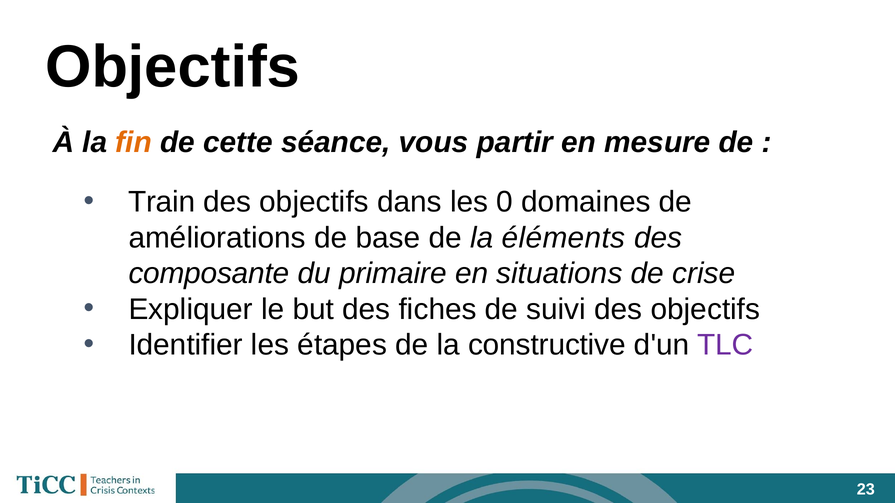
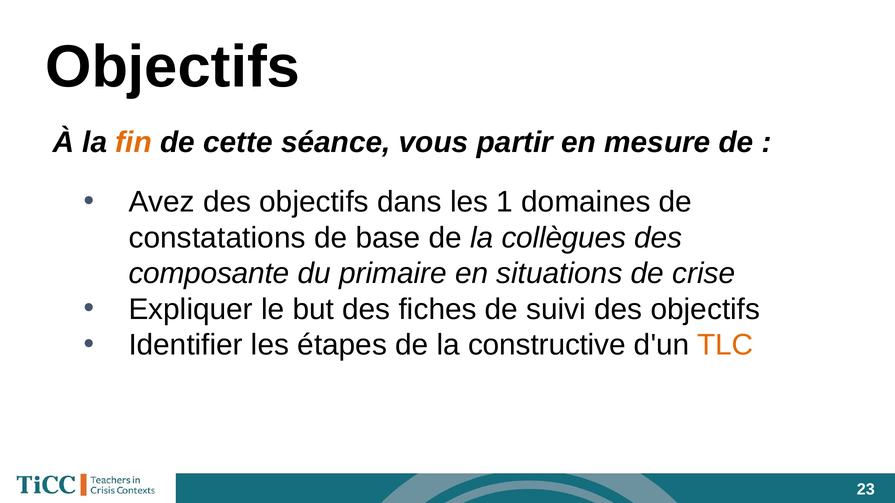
Train: Train -> Avez
0: 0 -> 1
améliorations: améliorations -> constatations
éléments: éléments -> collègues
TLC colour: purple -> orange
